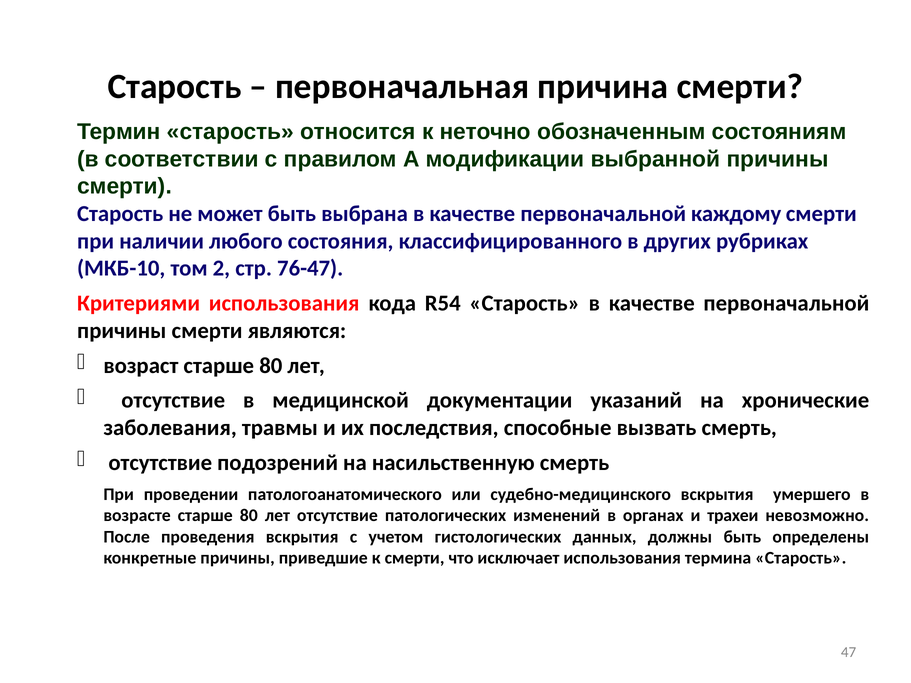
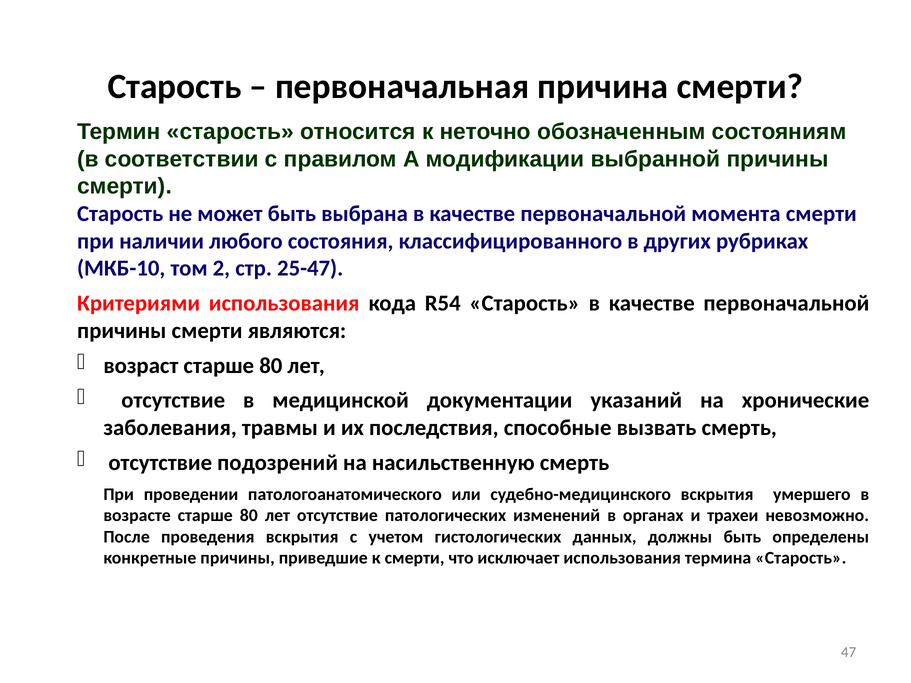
каждому: каждому -> момента
76-47: 76-47 -> 25-47
